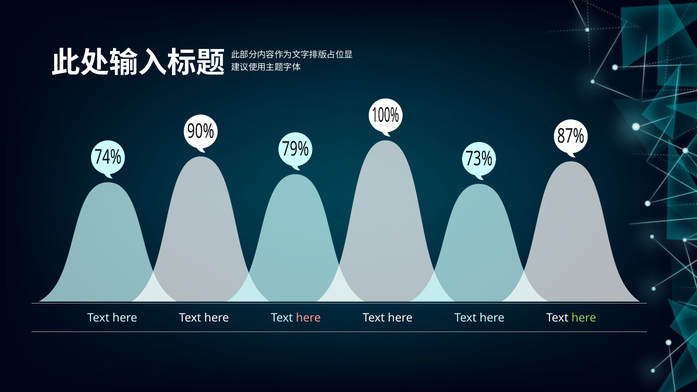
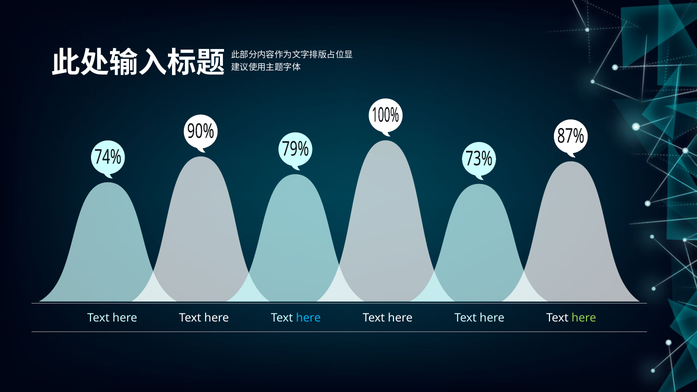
here at (308, 318) colour: pink -> light blue
